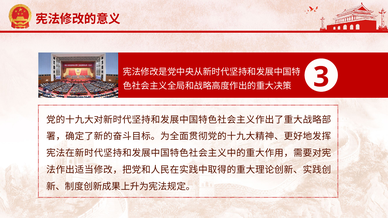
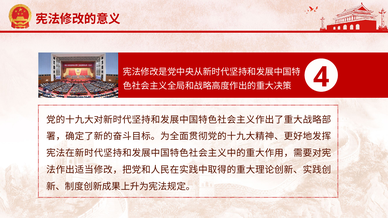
3: 3 -> 4
